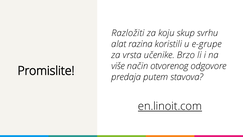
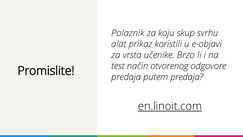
Razložiti: Razložiti -> Polaznik
razina: razina -> prikaz
e-grupe: e-grupe -> e-objavi
više: više -> test
putem stavova: stavova -> predaja
